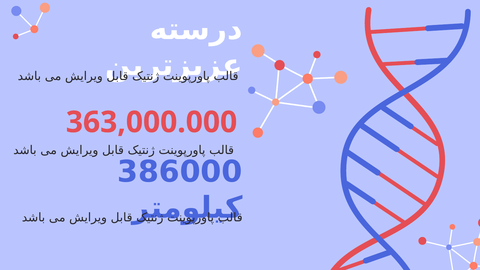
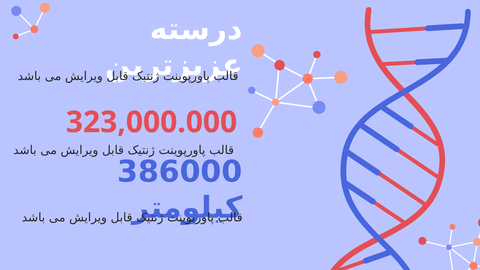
363,000.000: 363,000.000 -> 323,000.000
